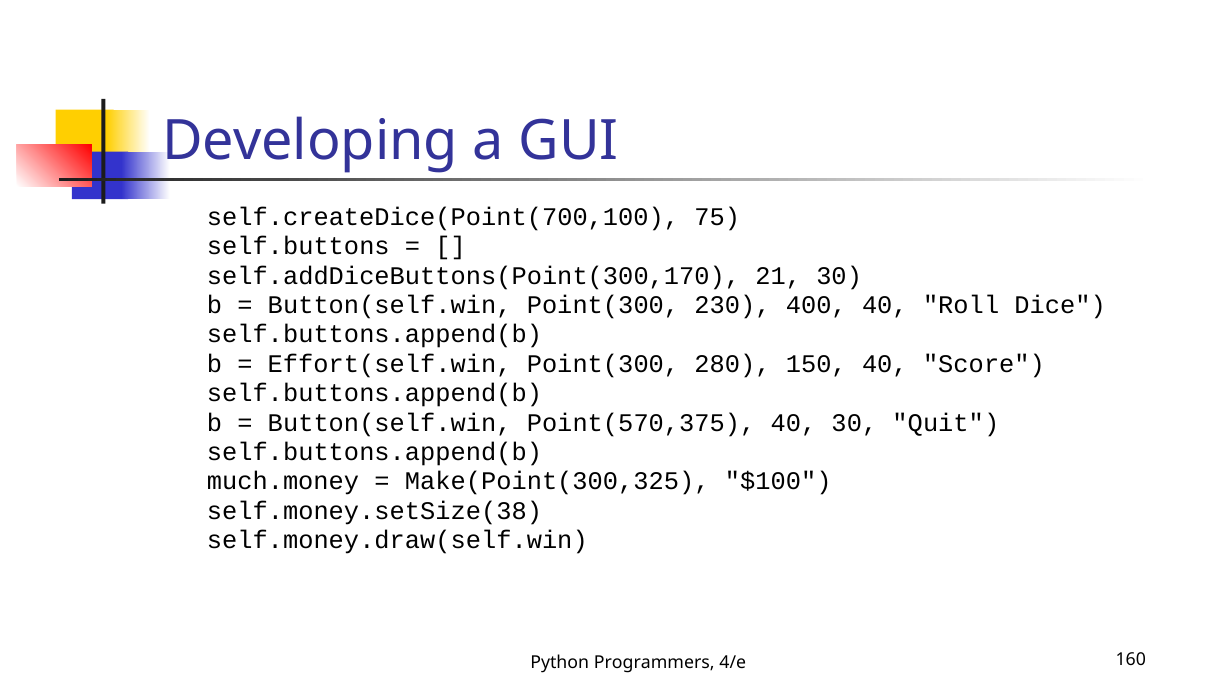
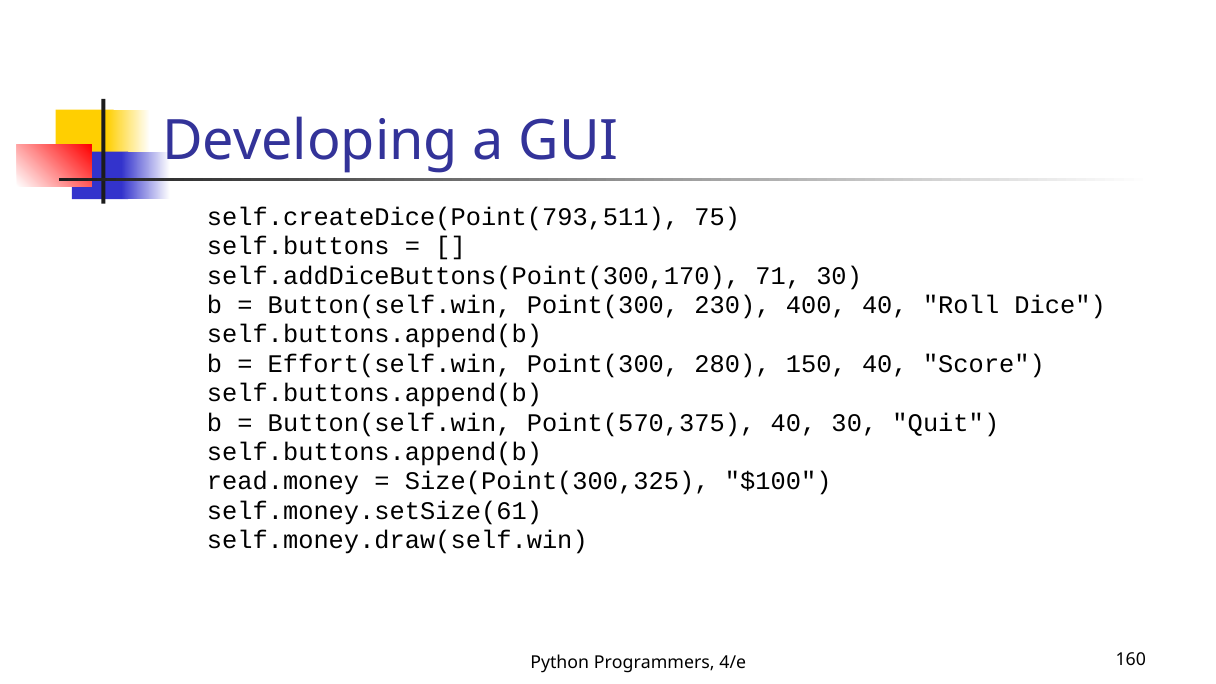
self.createDice(Point(700,100: self.createDice(Point(700,100 -> self.createDice(Point(793,511
21: 21 -> 71
much.money: much.money -> read.money
Make(Point(300,325: Make(Point(300,325 -> Size(Point(300,325
self.money.setSize(38: self.money.setSize(38 -> self.money.setSize(61
